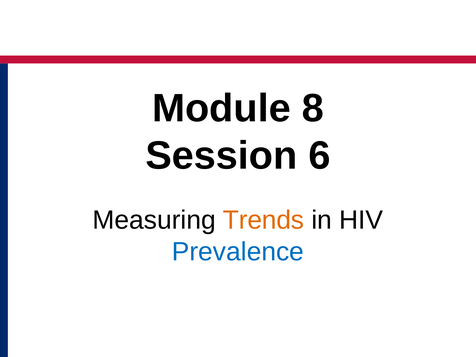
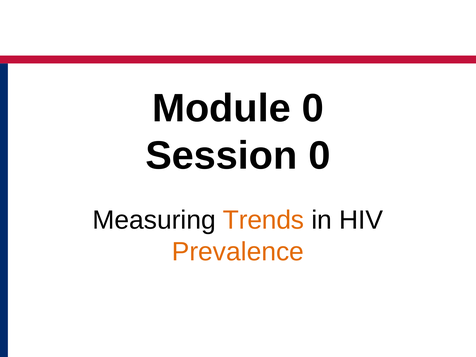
Module 8: 8 -> 0
Session 6: 6 -> 0
Prevalence colour: blue -> orange
